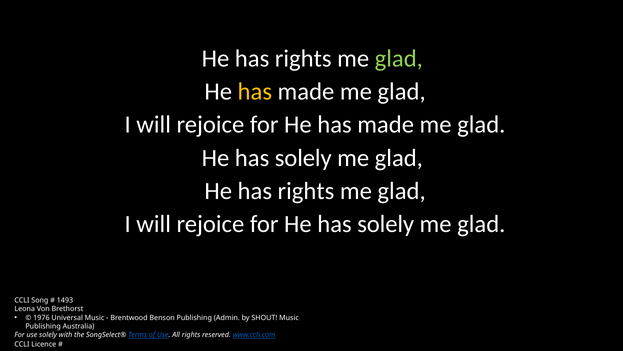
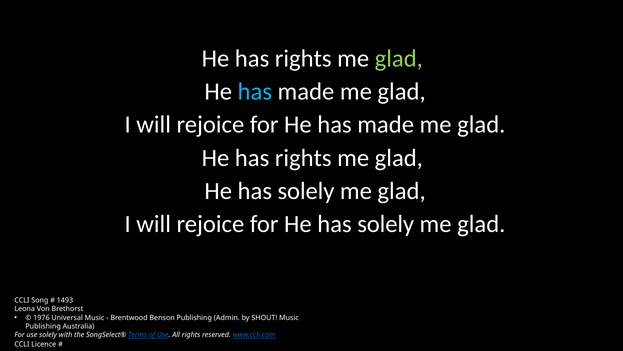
has at (255, 91) colour: yellow -> light blue
solely at (303, 158): solely -> rights
rights at (306, 191): rights -> solely
